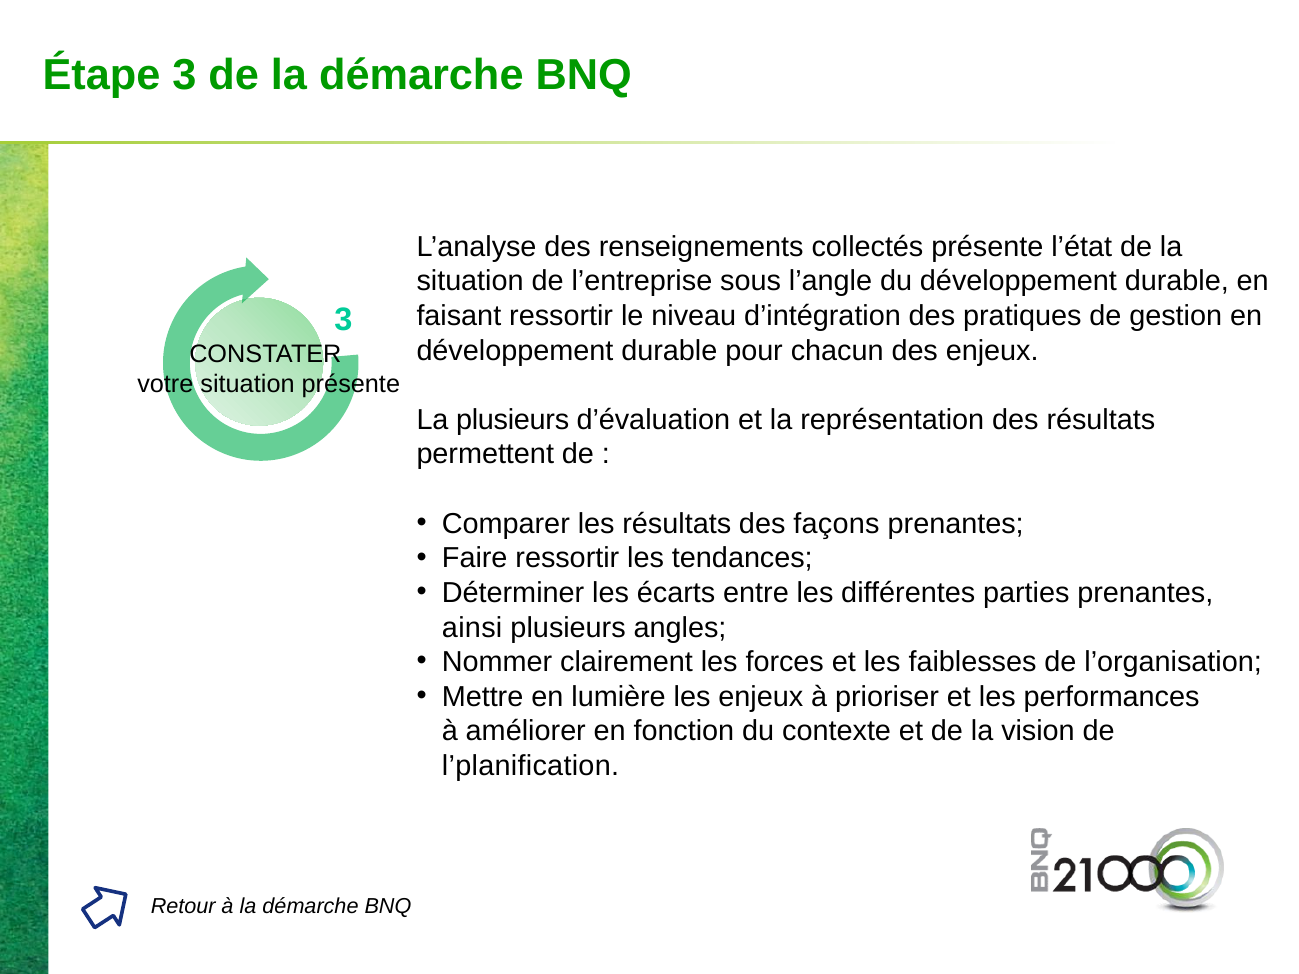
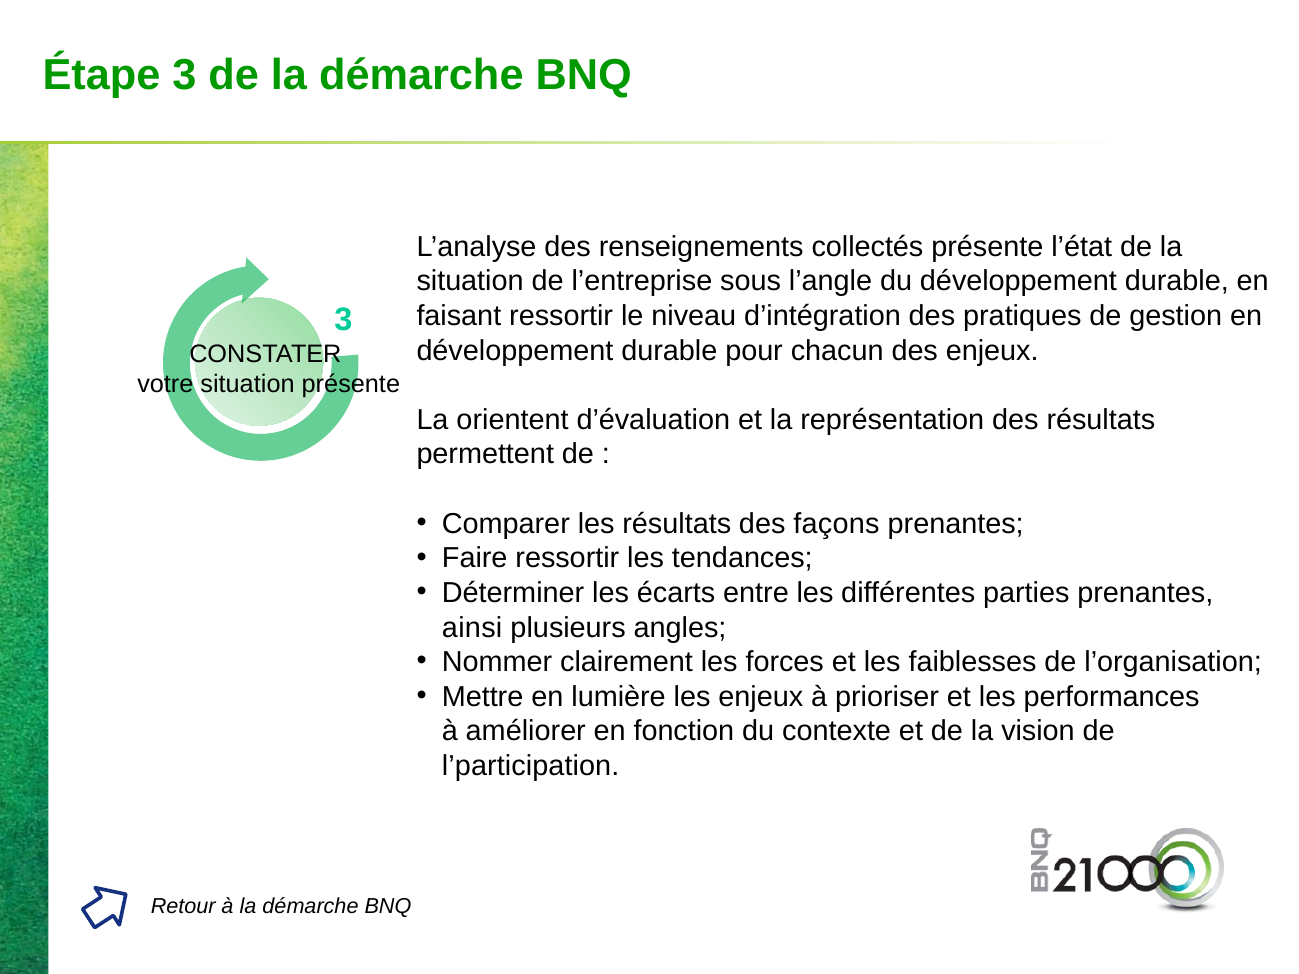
La plusieurs: plusieurs -> orientent
l’planification: l’planification -> l’participation
